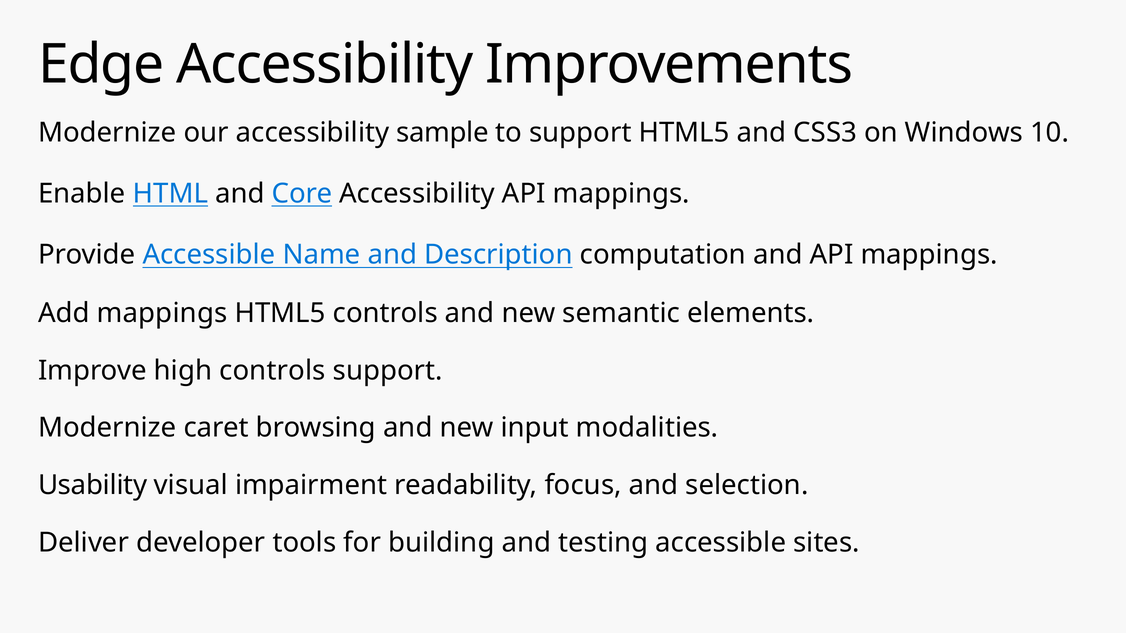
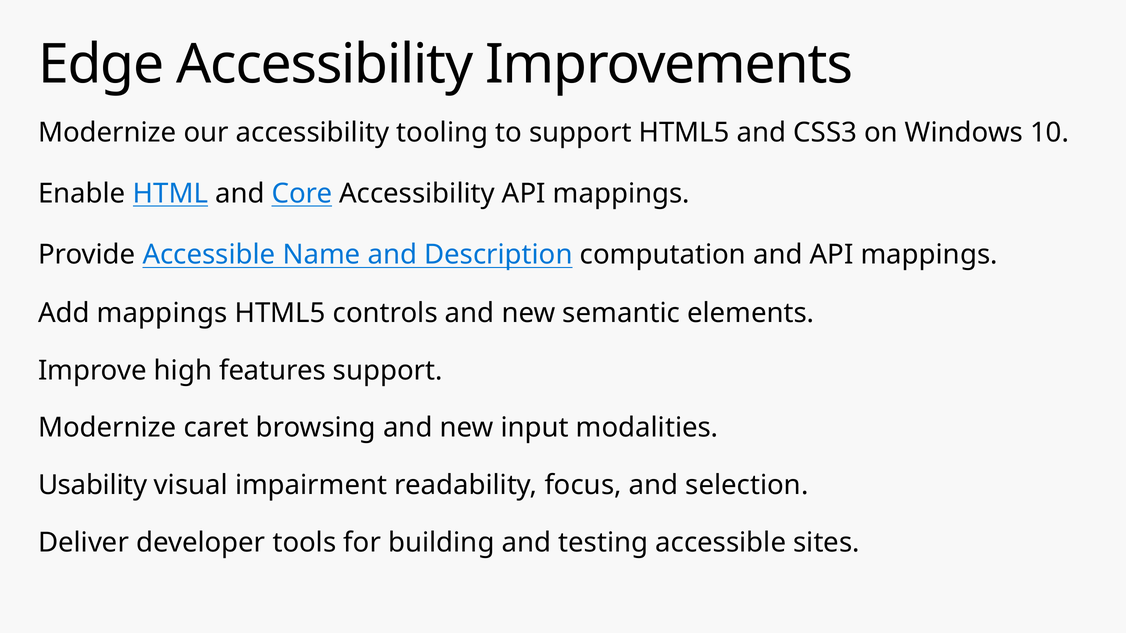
sample: sample -> tooling
high controls: controls -> features
